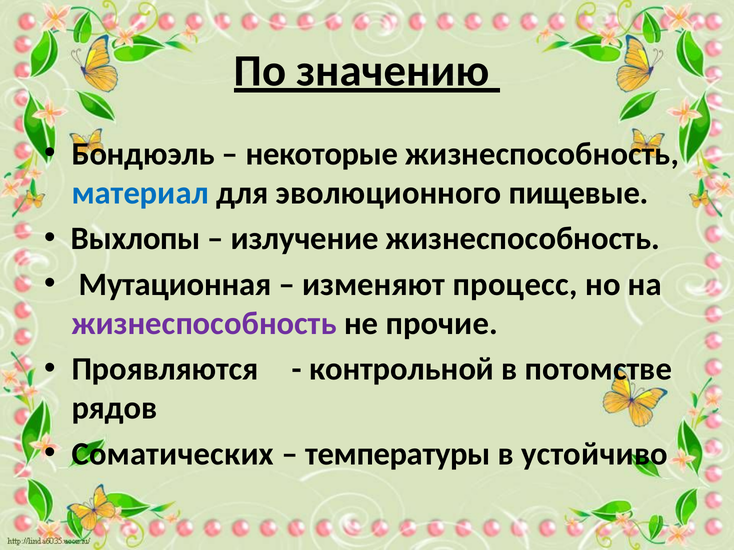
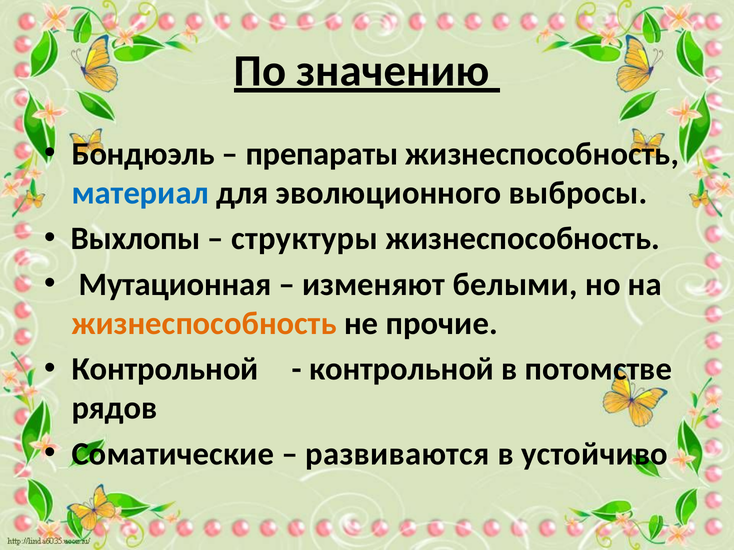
некоторые: некоторые -> препараты
пищевые: пищевые -> выбросы
излучение: излучение -> структуры
процесс: процесс -> белыми
жизнеспособность at (204, 324) colour: purple -> orange
Проявляются at (165, 369): Проявляются -> Контрольной
Соматических: Соматических -> Соматические
температуры: температуры -> развиваются
